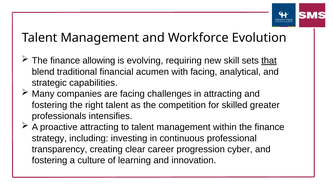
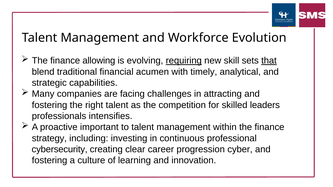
requiring underline: none -> present
with facing: facing -> timely
greater: greater -> leaders
proactive attracting: attracting -> important
transparency: transparency -> cybersecurity
